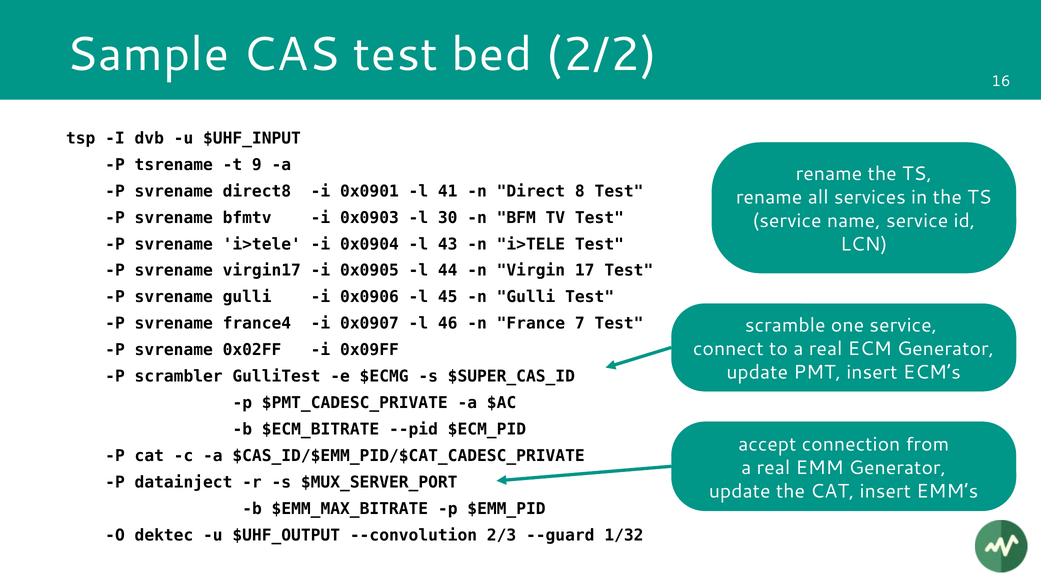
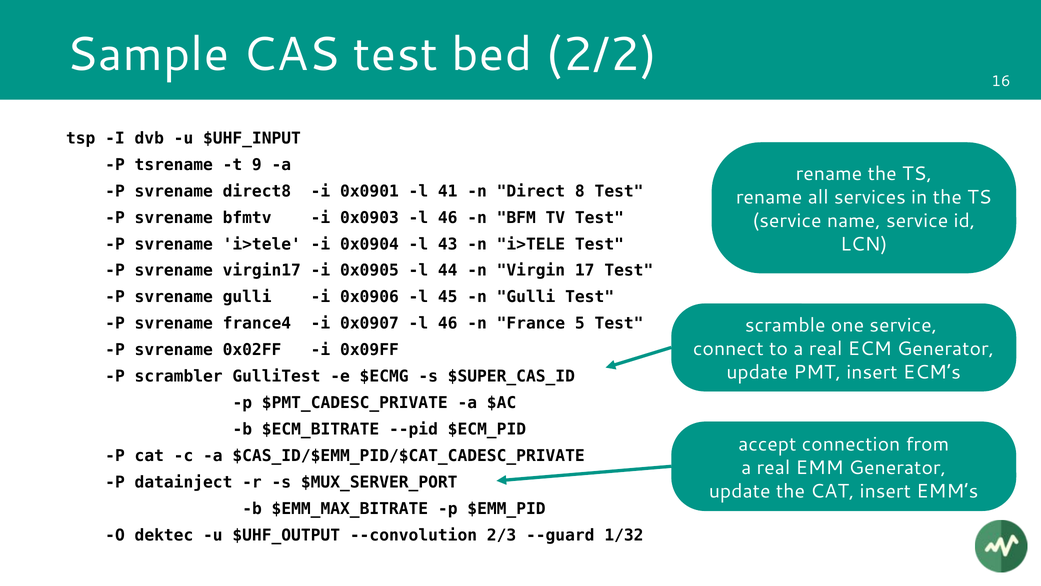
0x0903 l 30: 30 -> 46
7: 7 -> 5
